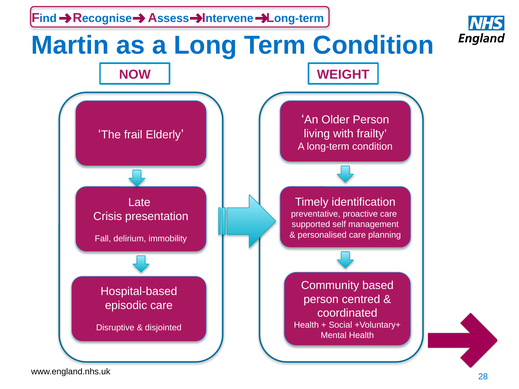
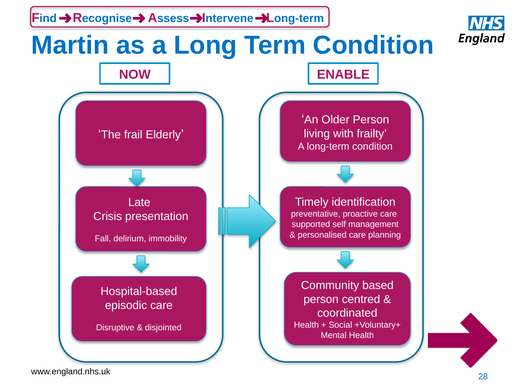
WEIGHT: WEIGHT -> ENABLE
